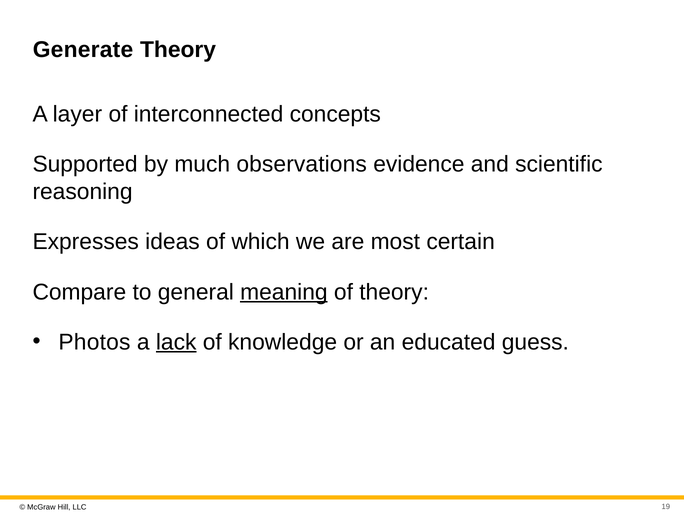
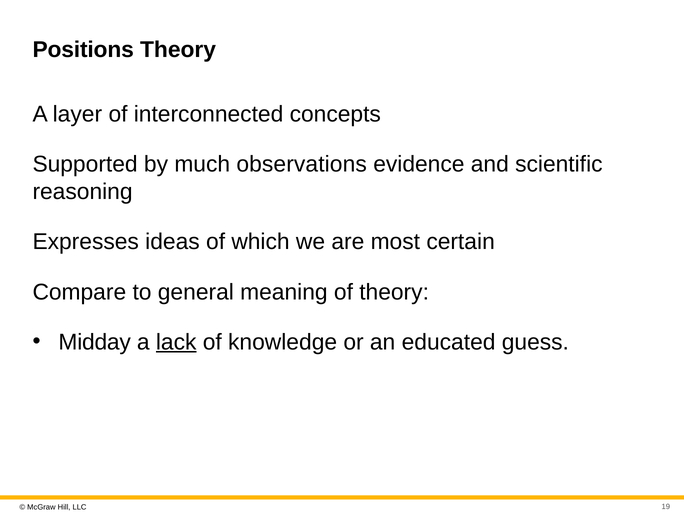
Generate: Generate -> Positions
meaning underline: present -> none
Photos: Photos -> Midday
